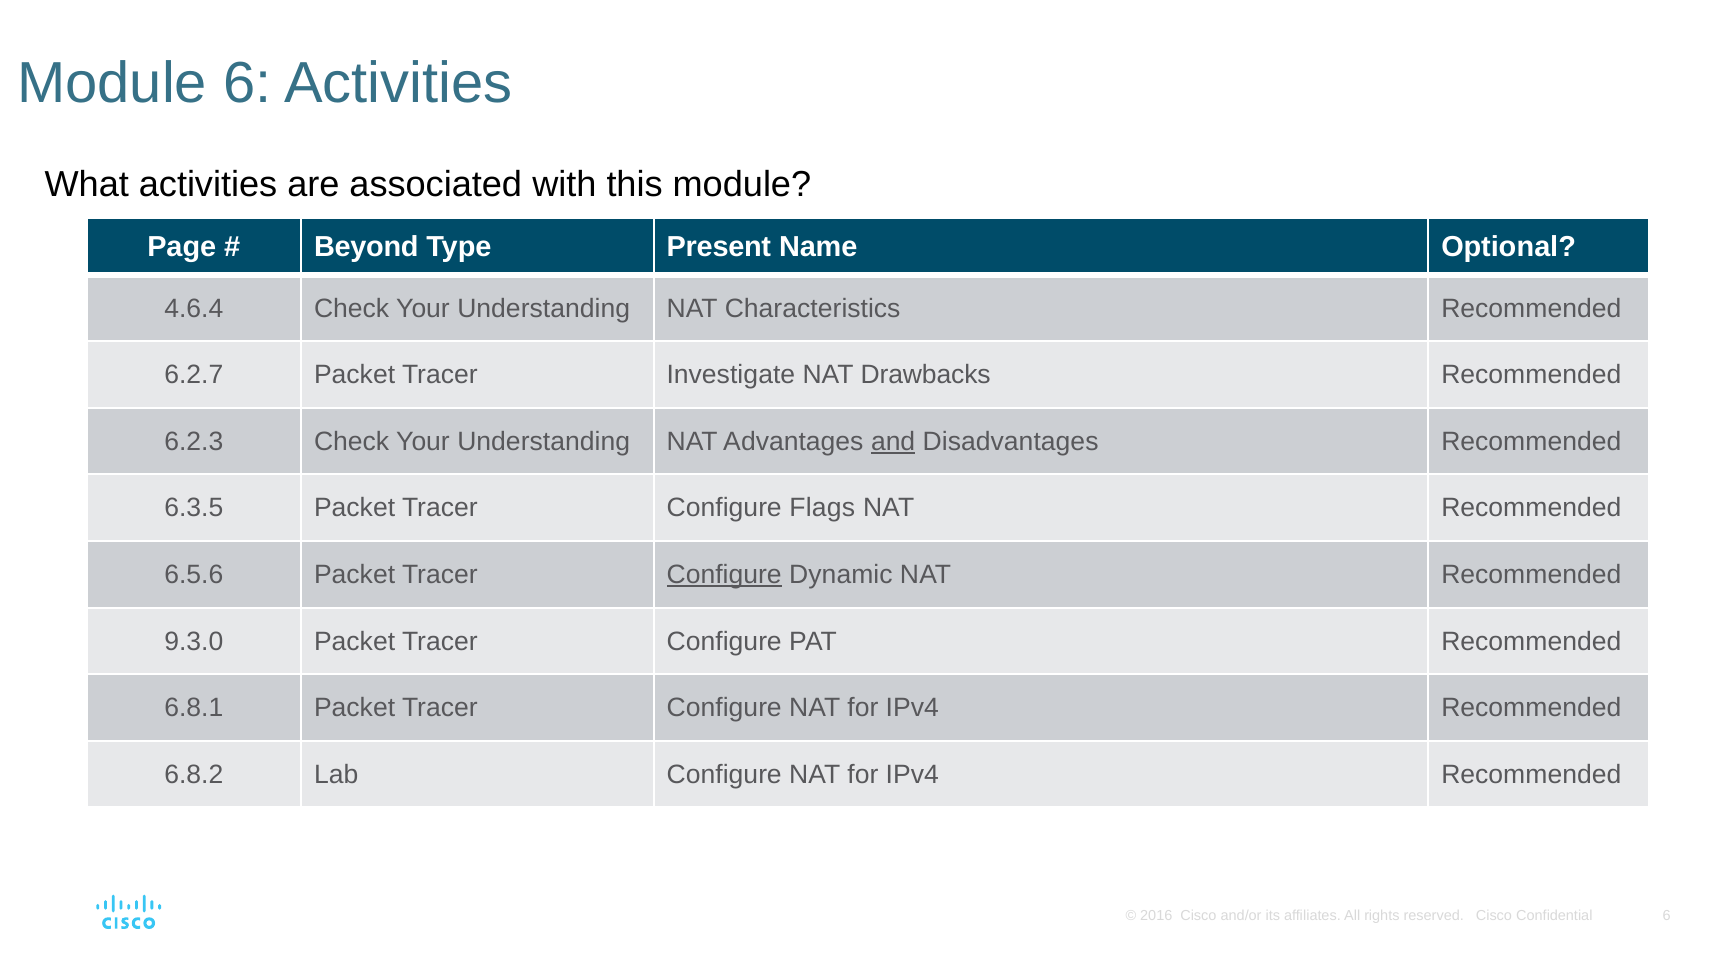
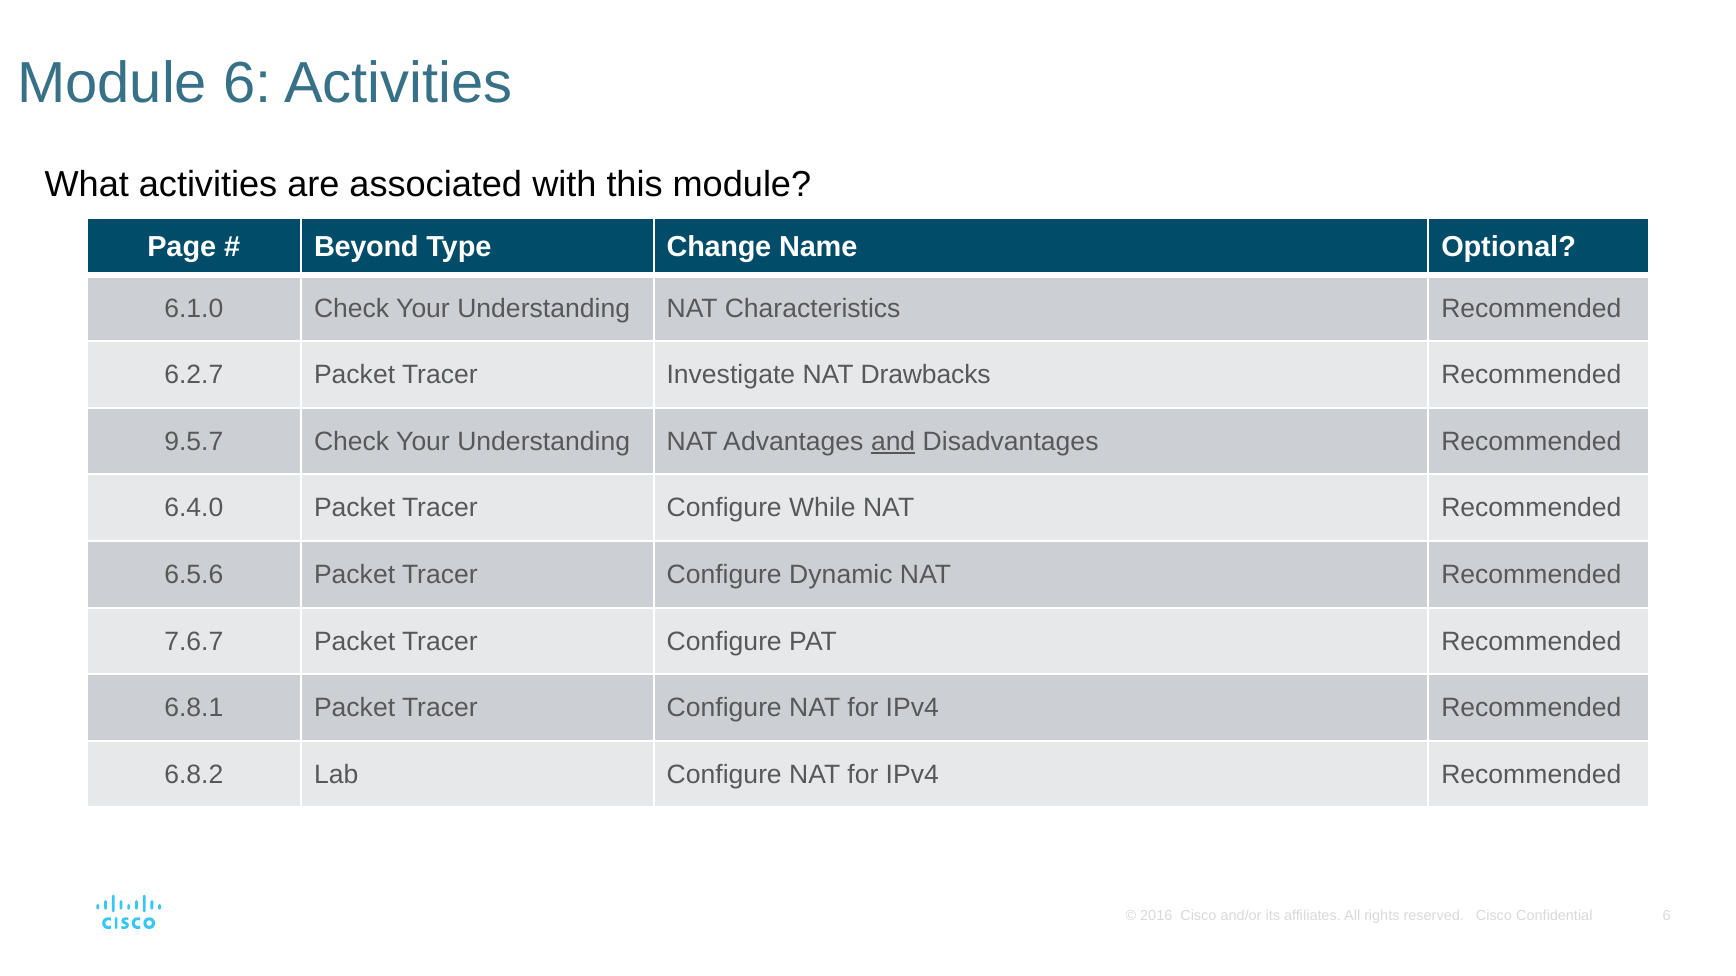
Present: Present -> Change
4.6.4: 4.6.4 -> 6.1.0
6.2.3: 6.2.3 -> 9.5.7
6.3.5: 6.3.5 -> 6.4.0
Flags: Flags -> While
Configure at (724, 575) underline: present -> none
9.3.0: 9.3.0 -> 7.6.7
